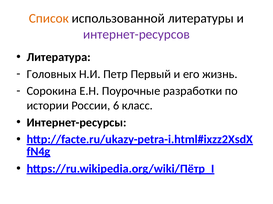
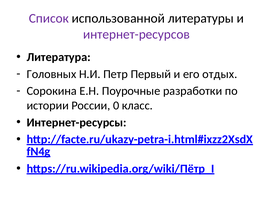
Список colour: orange -> purple
жизнь: жизнь -> отдых
6: 6 -> 0
